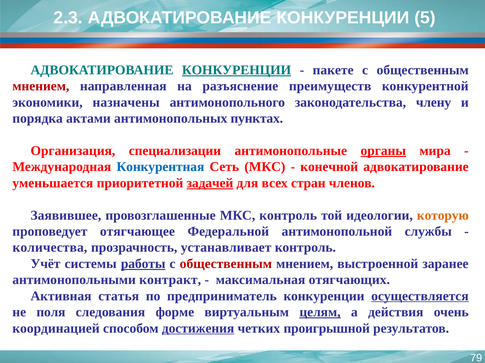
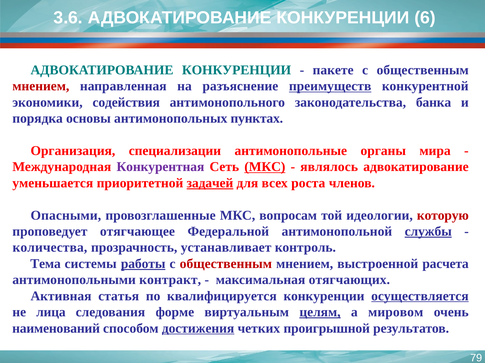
2.3: 2.3 -> 3.6
5: 5 -> 6
КОНКУРЕНЦИИ at (237, 70) underline: present -> none
преимуществ underline: none -> present
назначены: назначены -> содействия
члену: члену -> банка
актами: актами -> основы
органы underline: present -> none
Конкурентная colour: blue -> purple
МКС at (265, 167) underline: none -> present
конечной: конечной -> являлось
стран: стран -> роста
Заявившее: Заявившее -> Опасными
МКС контроль: контроль -> вопросам
которую colour: orange -> red
службы underline: none -> present
Учёт: Учёт -> Тема
заранее: заранее -> расчета
предприниматель: предприниматель -> квалифицируется
поля: поля -> лица
действия: действия -> мировом
координацией: координацией -> наименований
